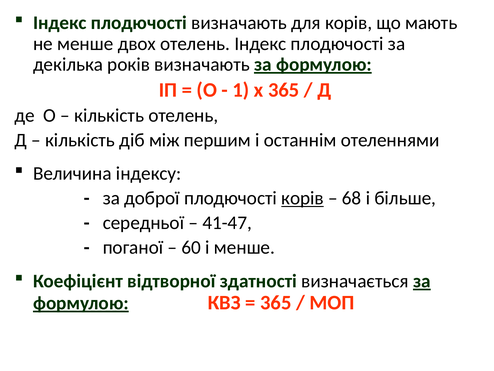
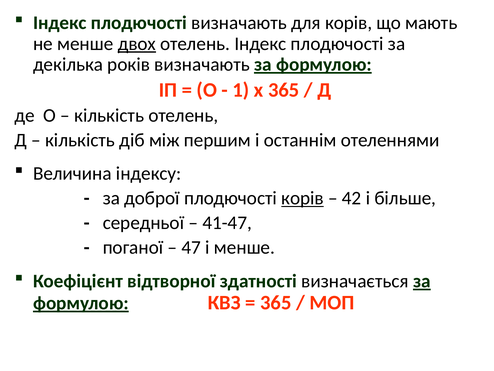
двох underline: none -> present
68: 68 -> 42
60: 60 -> 47
